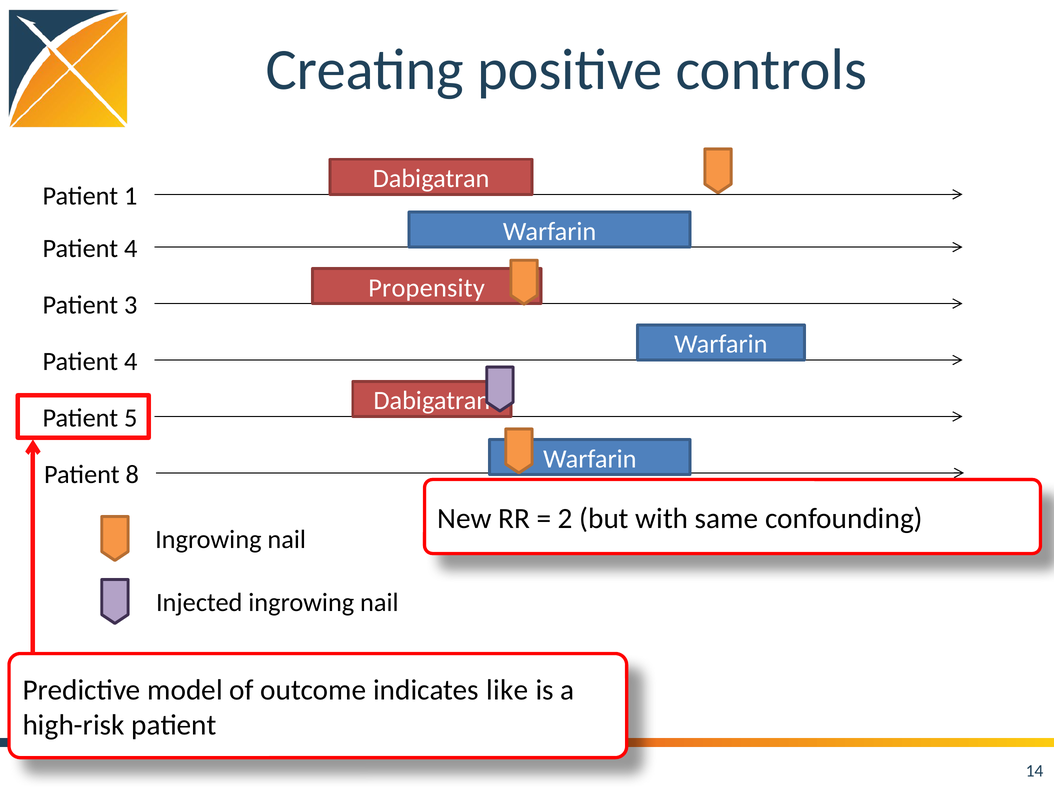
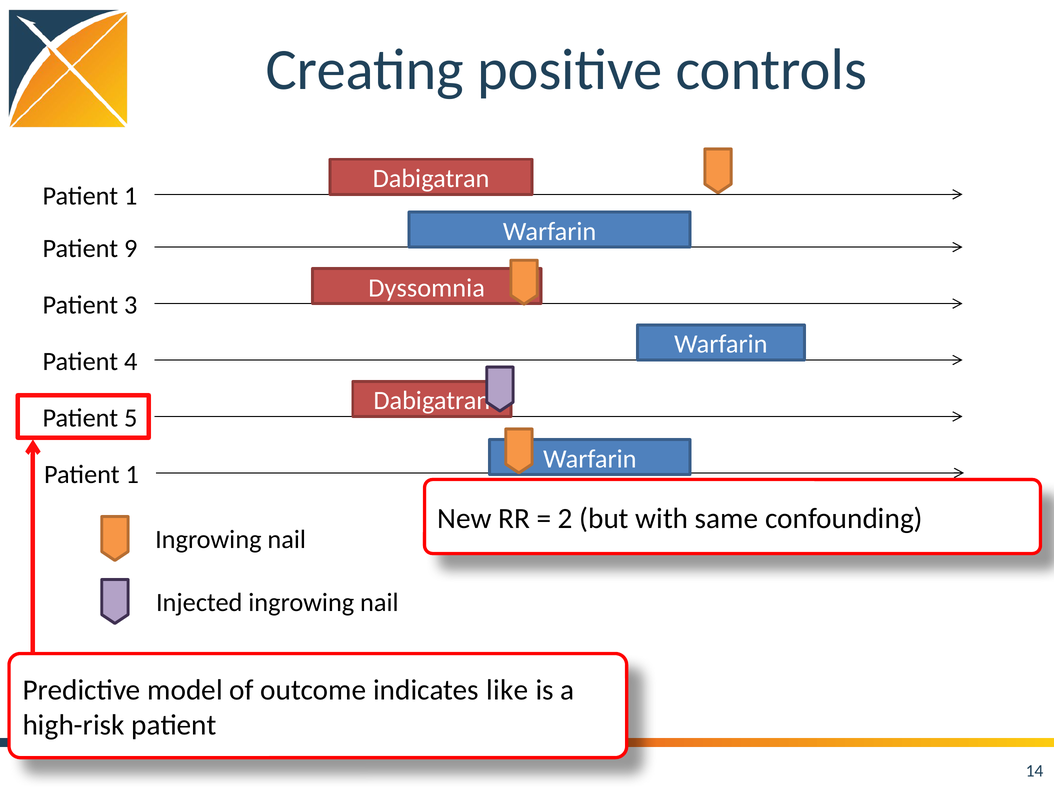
4 at (131, 248): 4 -> 9
Propensity: Propensity -> Dyssomnia
8 at (132, 474): 8 -> 1
